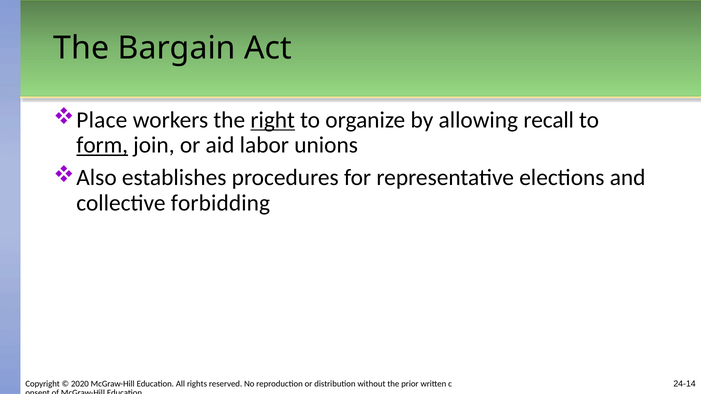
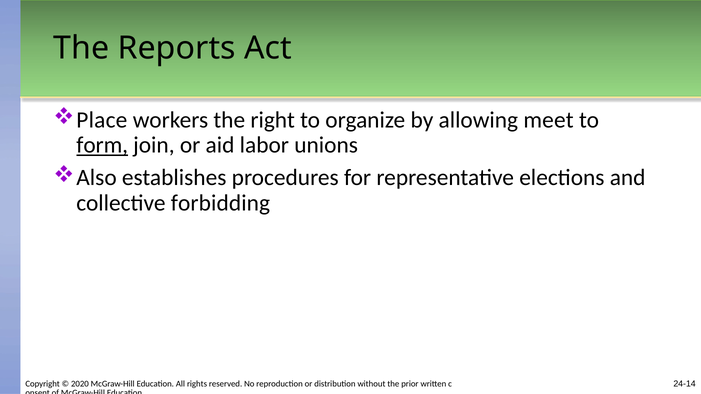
Bargain: Bargain -> Reports
right underline: present -> none
recall: recall -> meet
